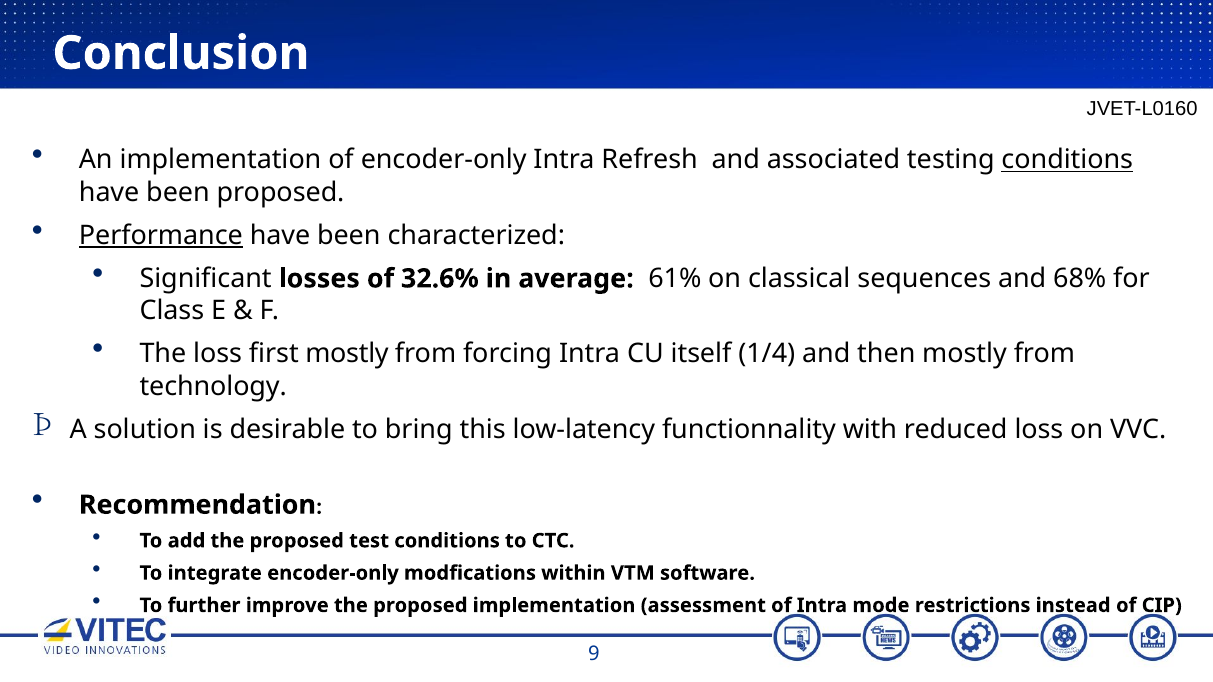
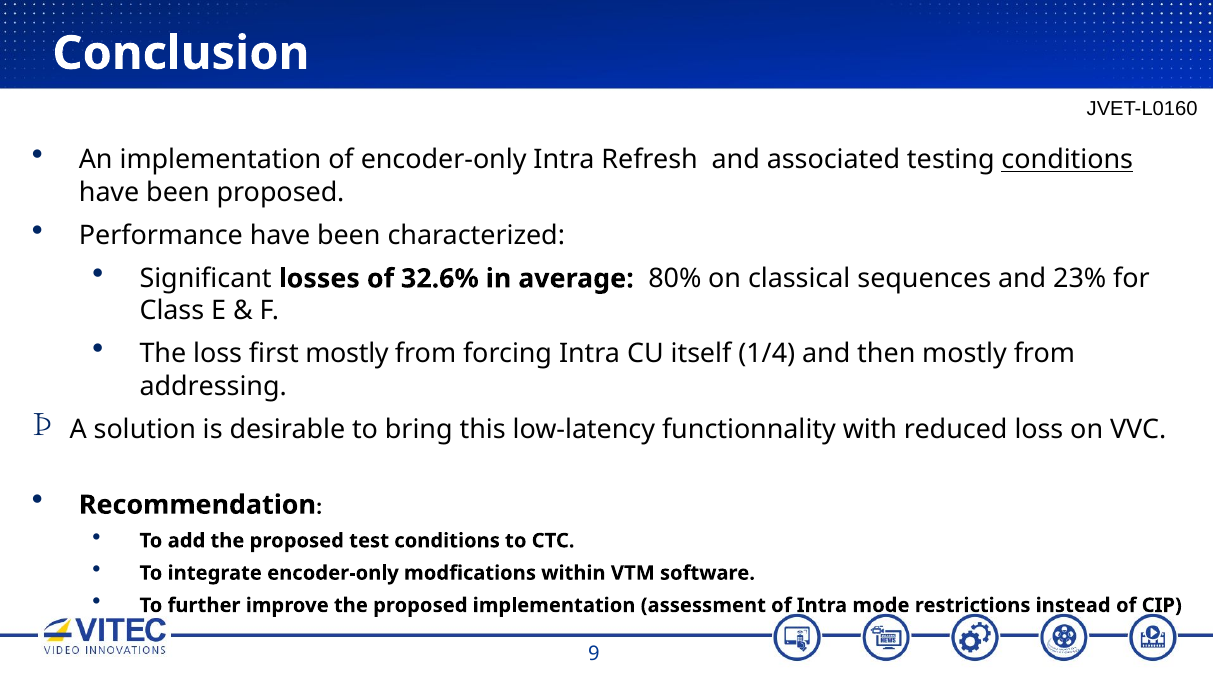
Performance underline: present -> none
61%: 61% -> 80%
68%: 68% -> 23%
technology: technology -> addressing
